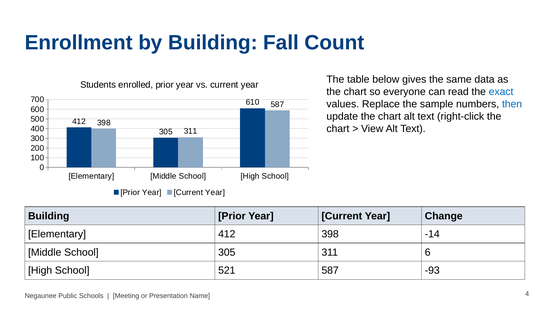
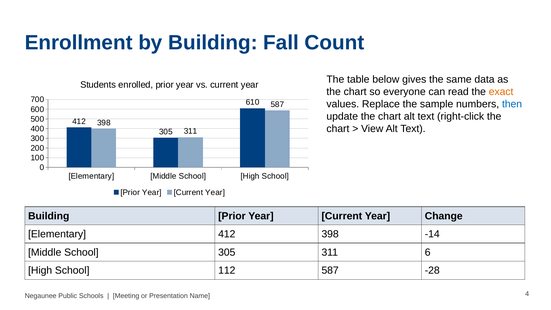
exact colour: blue -> orange
521: 521 -> 112
-93: -93 -> -28
